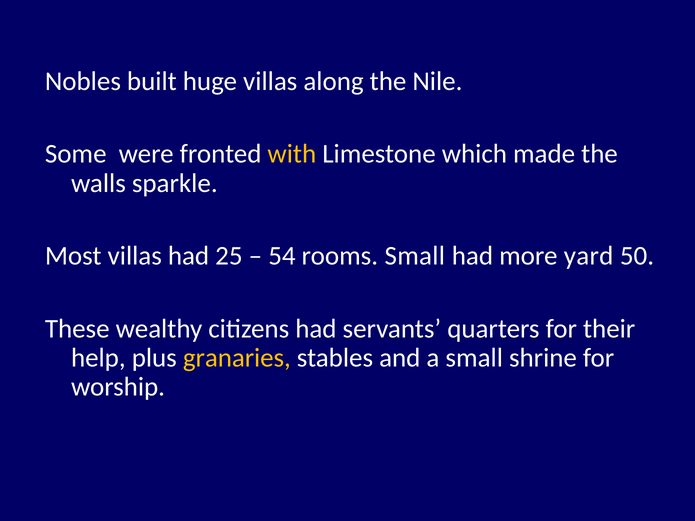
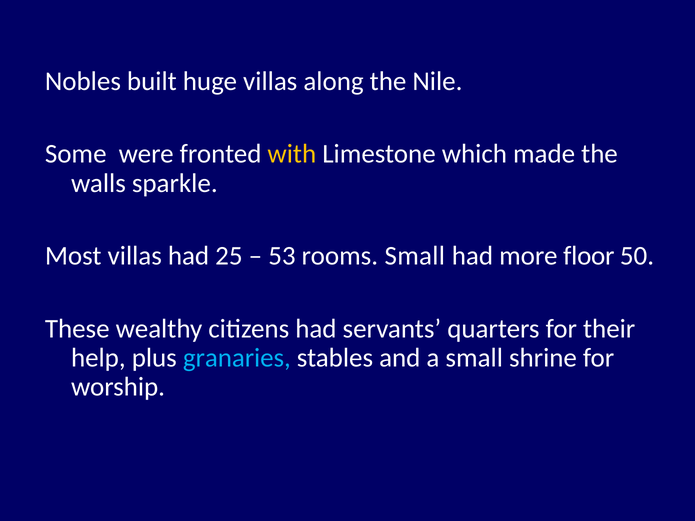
54: 54 -> 53
yard: yard -> floor
granaries colour: yellow -> light blue
